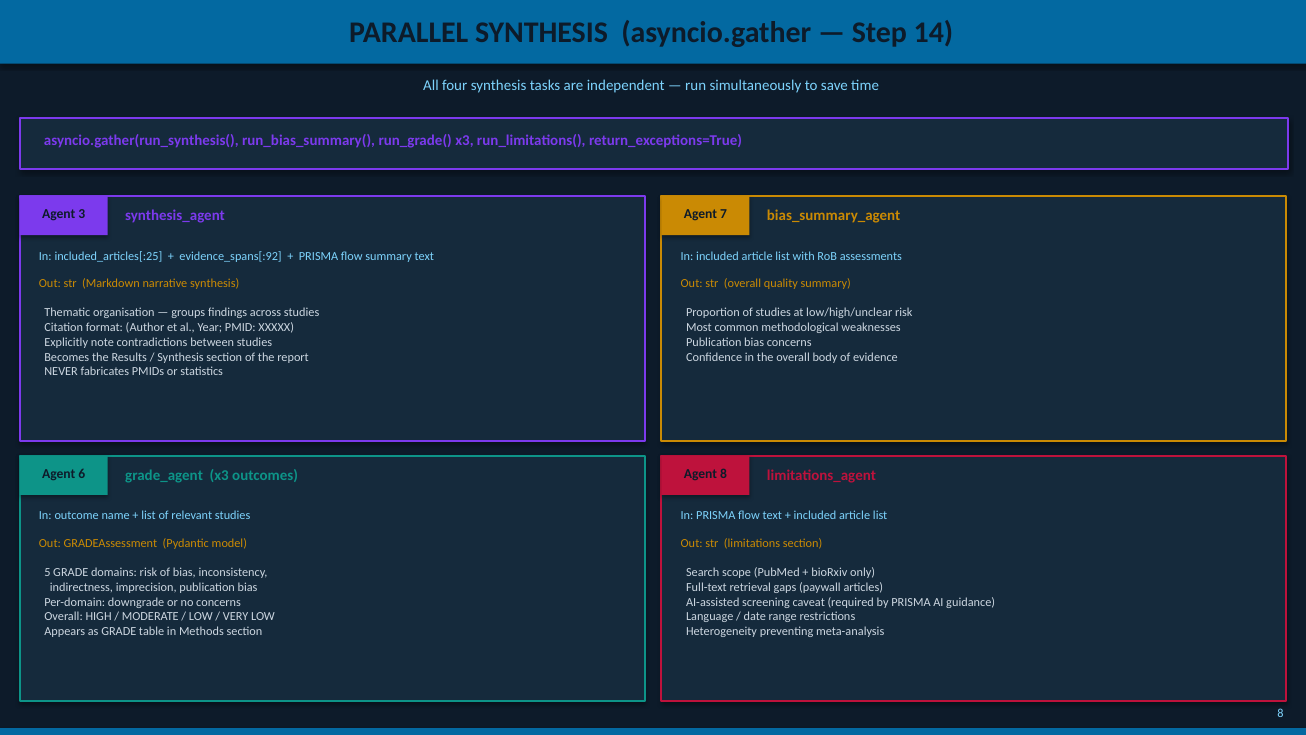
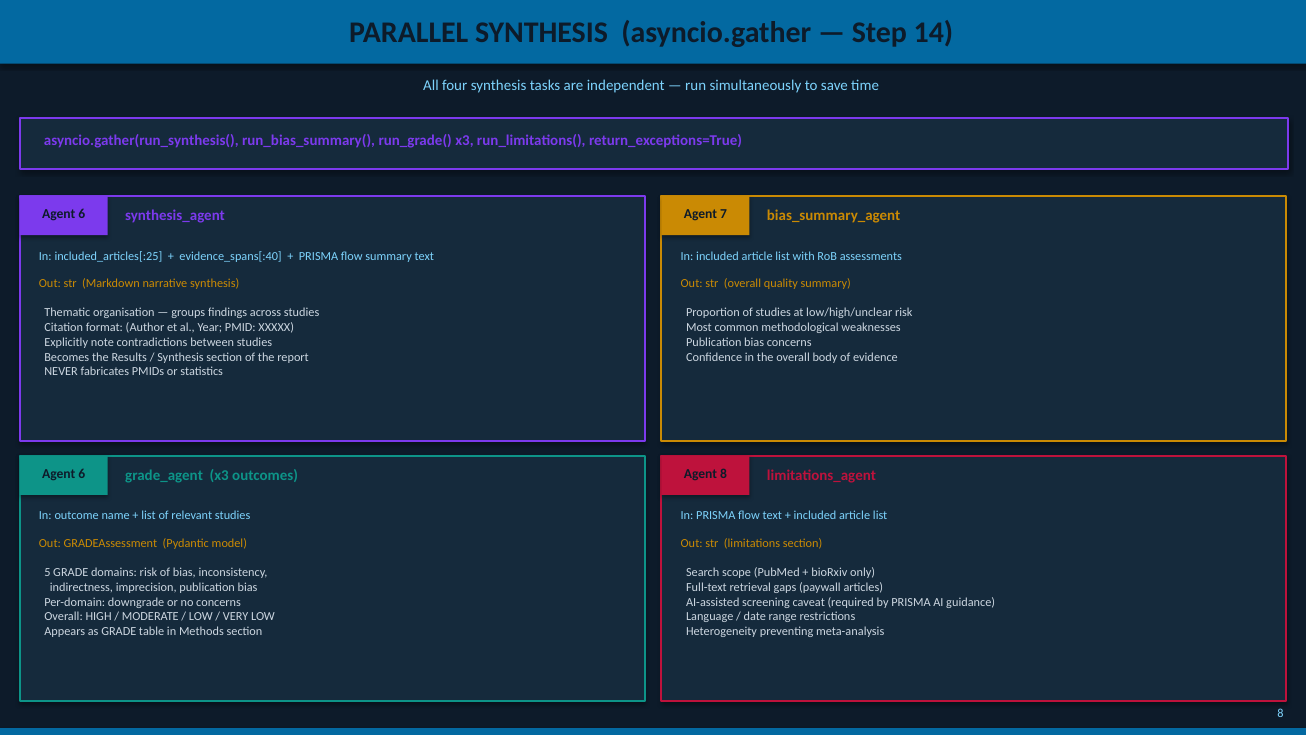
3 at (82, 214): 3 -> 6
evidence_spans[:92: evidence_spans[:92 -> evidence_spans[:40
